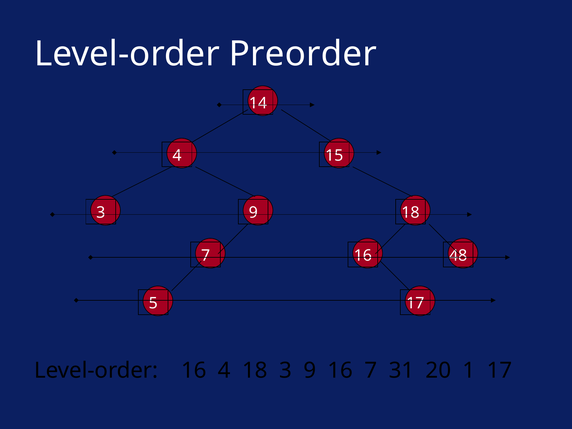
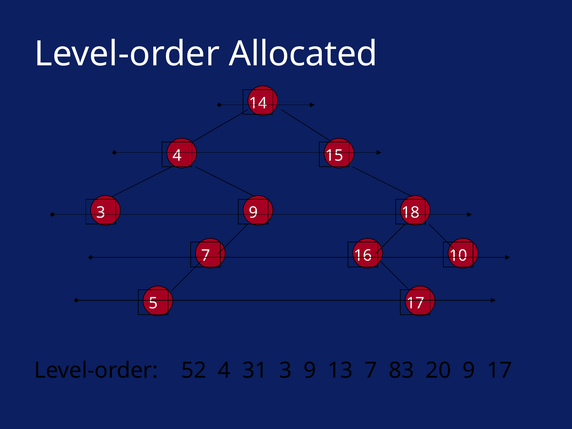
Preorder: Preorder -> Allocated
48: 48 -> 10
Level-order 16: 16 -> 52
4 18: 18 -> 31
9 16: 16 -> 13
31: 31 -> 83
20 1: 1 -> 9
